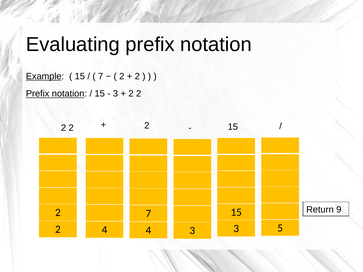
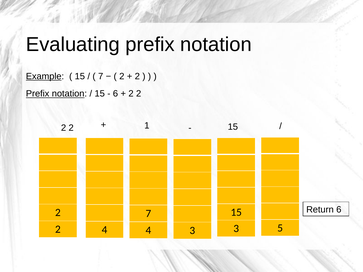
3 at (115, 94): 3 -> 6
2 at (147, 126): 2 -> 1
Return 9: 9 -> 6
